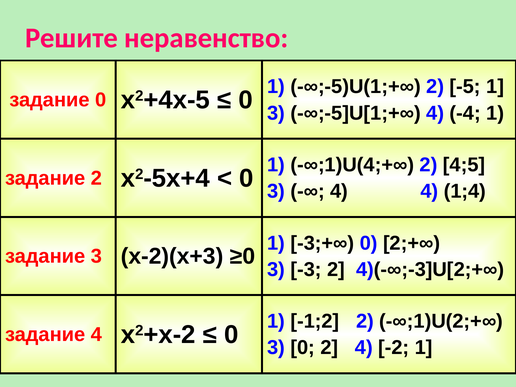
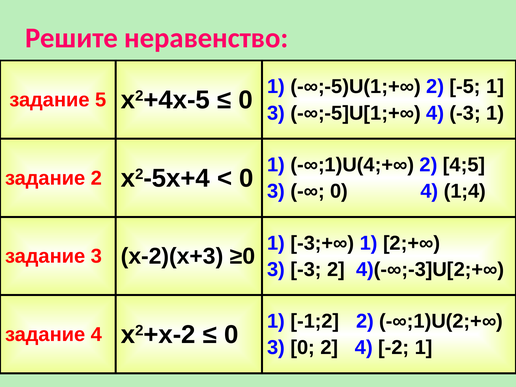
задание 0: 0 -> 5
4 -4: -4 -> -3
4 at (339, 191): 4 -> 0
-3;+∞ 0: 0 -> 1
